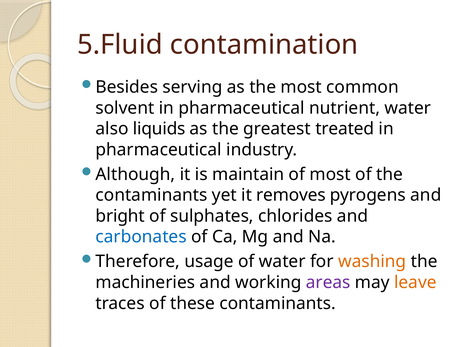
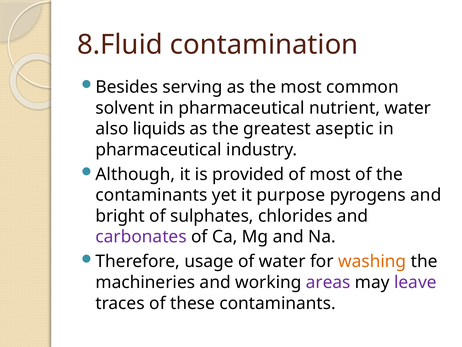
5.Fluid: 5.Fluid -> 8.Fluid
treated: treated -> aseptic
maintain: maintain -> provided
removes: removes -> purpose
carbonates colour: blue -> purple
leave colour: orange -> purple
